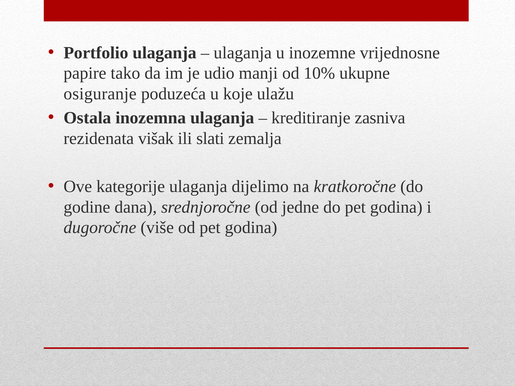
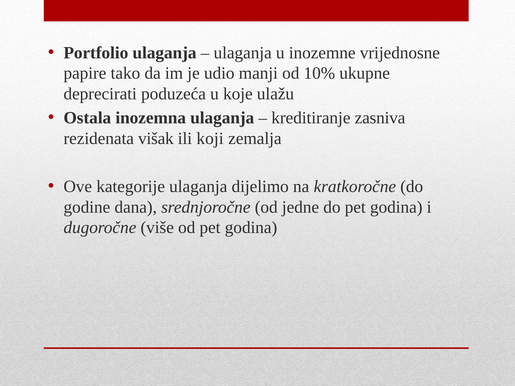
osiguranje: osiguranje -> deprecirati
slati: slati -> koji
